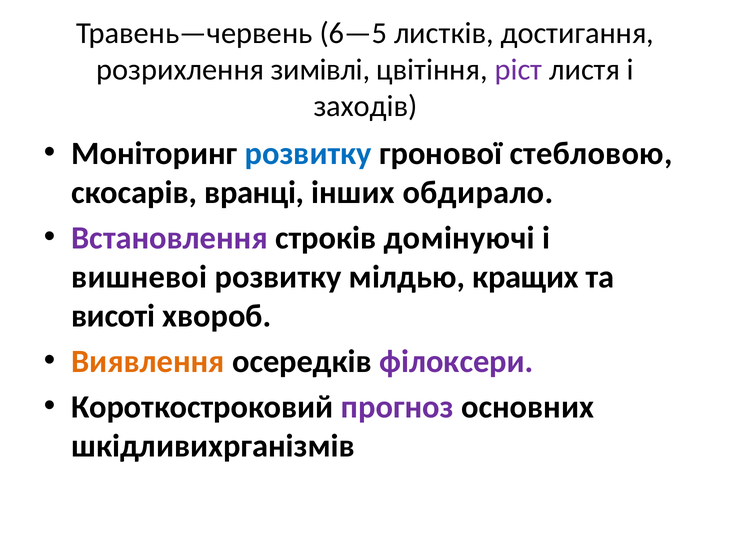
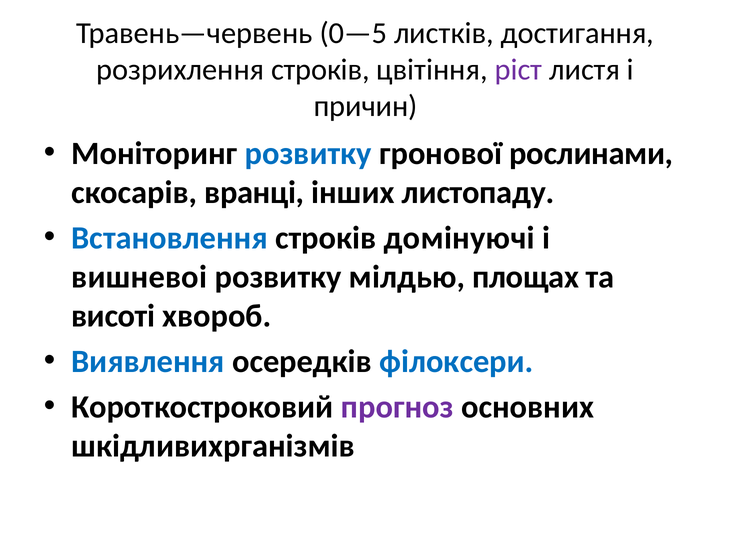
6—5: 6—5 -> 0—5
розрихлення зимівлі: зимівлі -> строків
заходів: заходів -> причин
стебловою: стебловою -> рослинами
обдирало: обдирало -> листопаду
Встановлення colour: purple -> blue
кращих: кращих -> площах
Виявлення colour: orange -> blue
філоксери colour: purple -> blue
